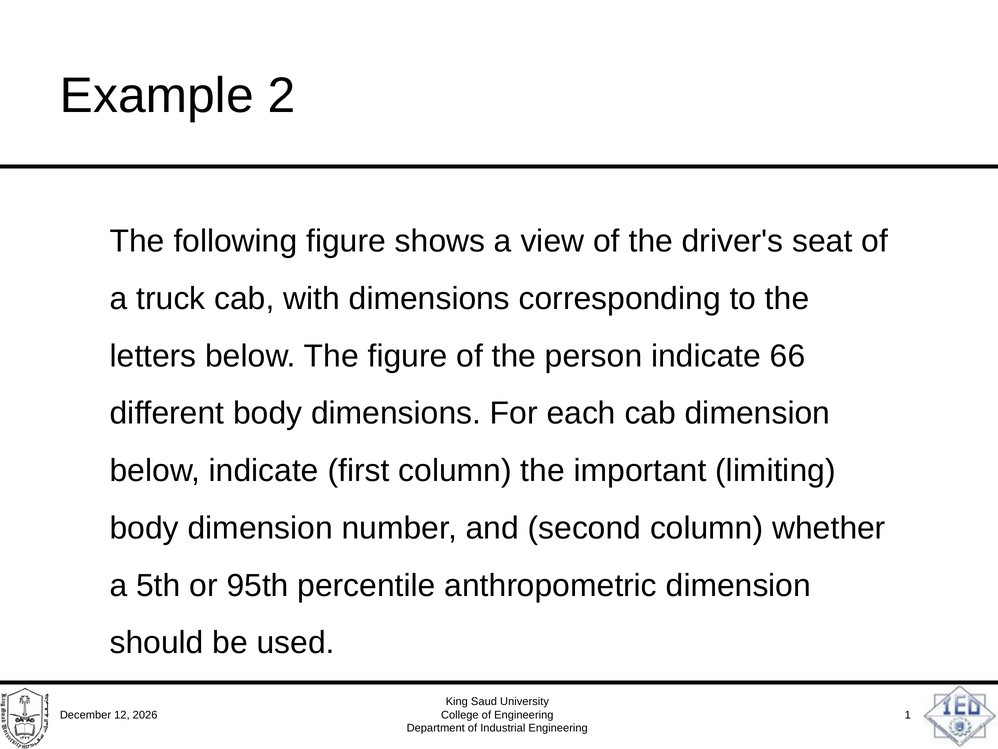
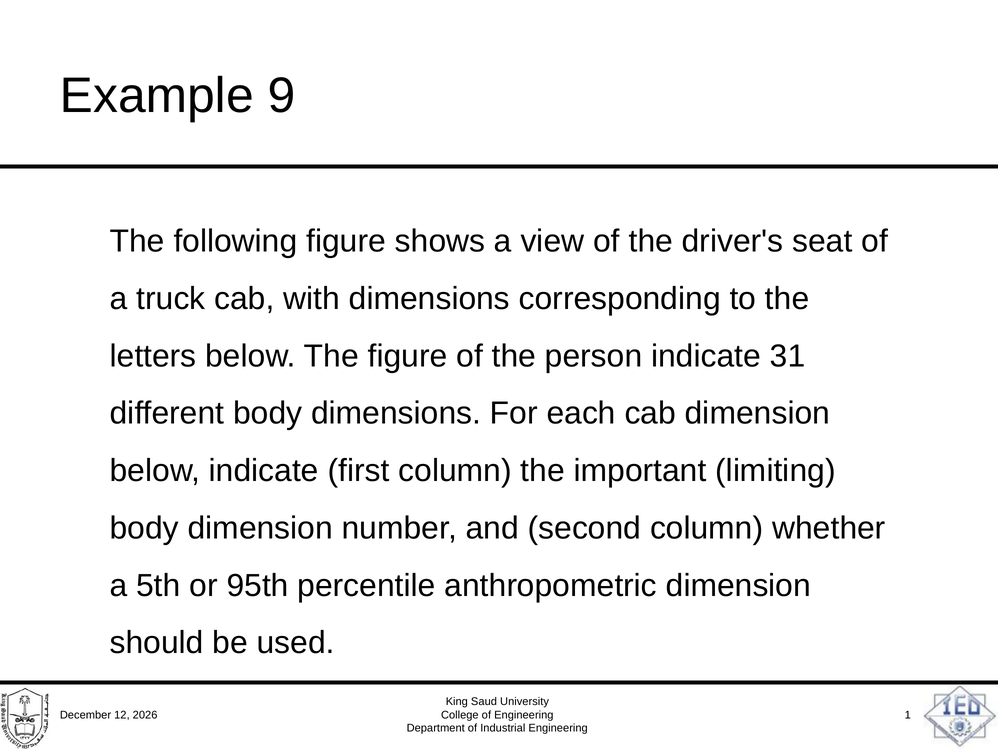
2: 2 -> 9
66: 66 -> 31
